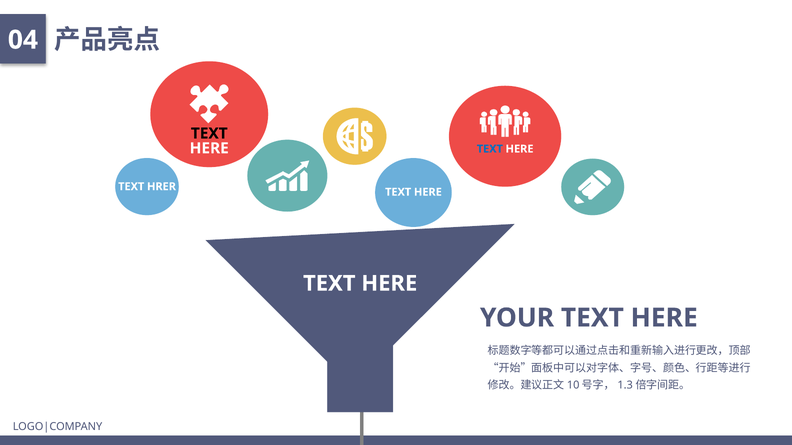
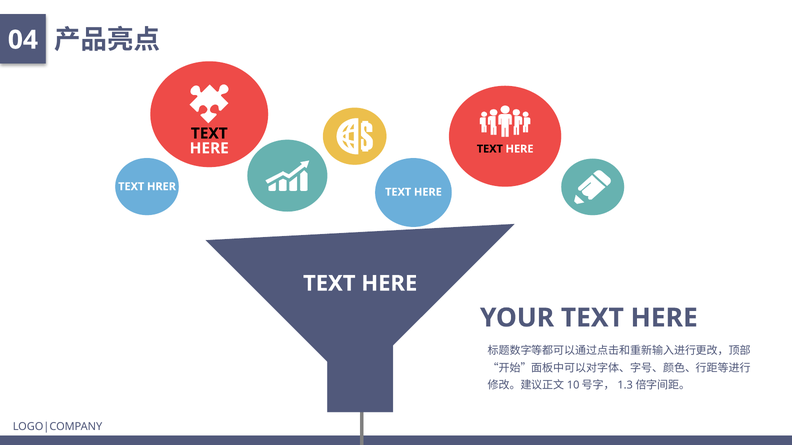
TEXT at (490, 149) colour: blue -> black
